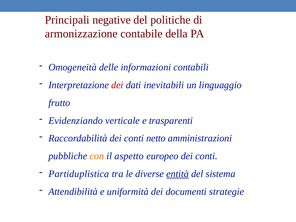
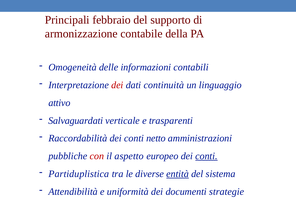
negative: negative -> febbraio
politiche: politiche -> supporto
inevitabili: inevitabili -> continuità
frutto: frutto -> attivo
Evidenziando: Evidenziando -> Salvaguardati
con colour: orange -> red
conti at (206, 156) underline: none -> present
